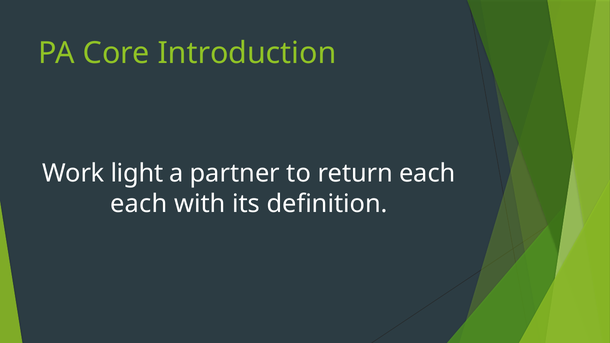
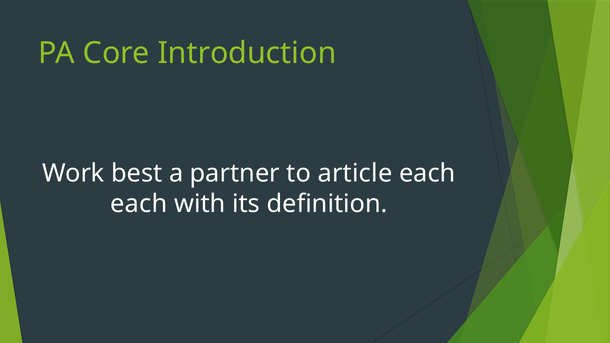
light: light -> best
return: return -> article
